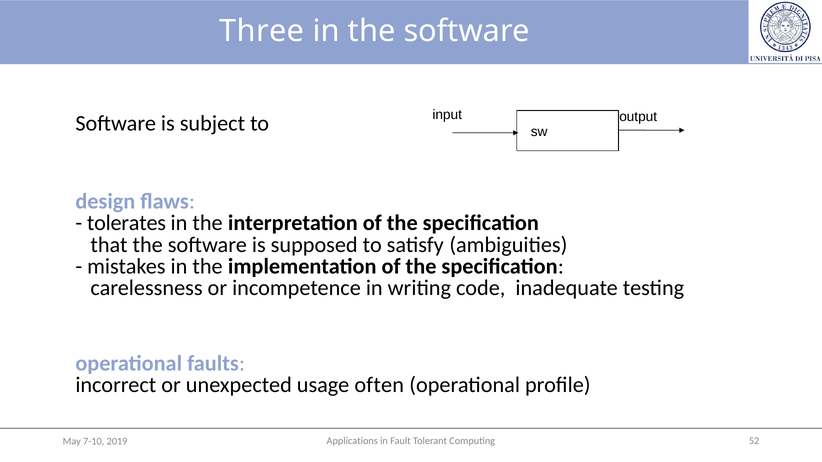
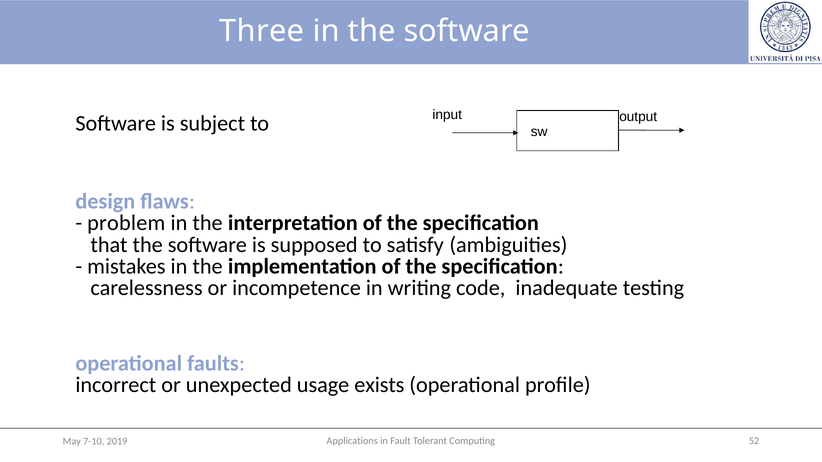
tolerates: tolerates -> problem
often: often -> exists
